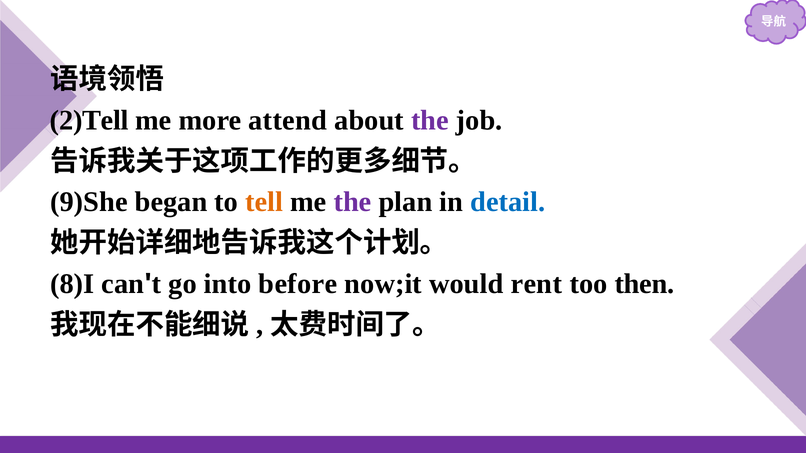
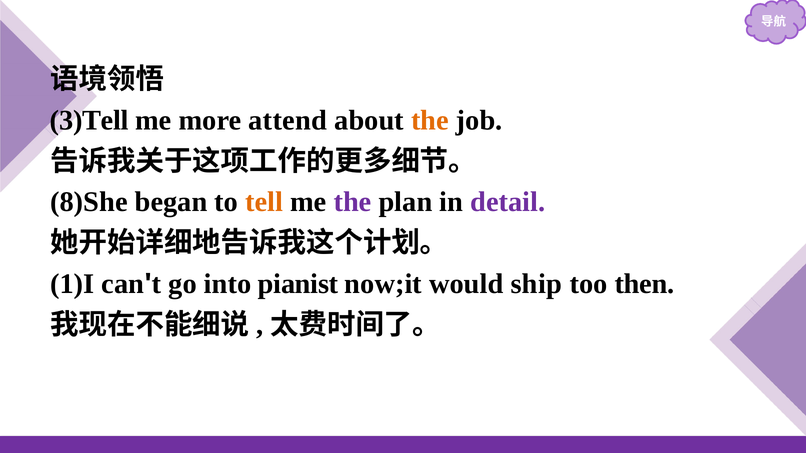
2)Tell: 2)Tell -> 3)Tell
the at (430, 120) colour: purple -> orange
9)She: 9)She -> 8)She
detail colour: blue -> purple
8)I: 8)I -> 1)I
before: before -> pianist
rent: rent -> ship
